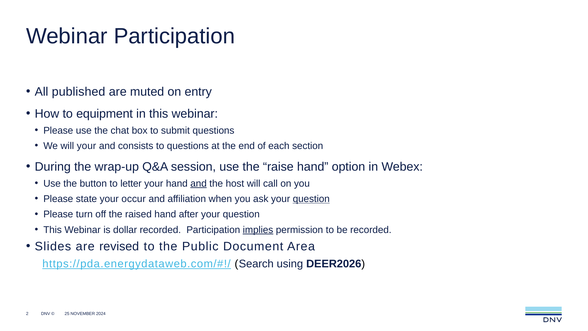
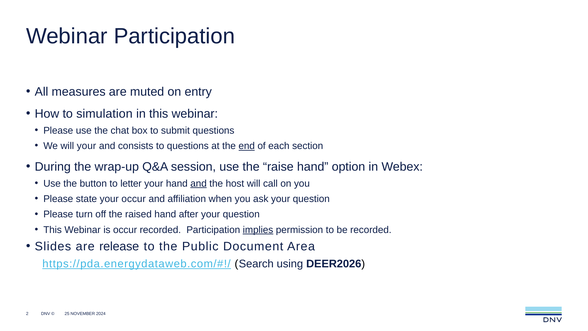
published: published -> measures
equipment: equipment -> simulation
end underline: none -> present
question at (311, 199) underline: present -> none
is dollar: dollar -> occur
revised: revised -> release
